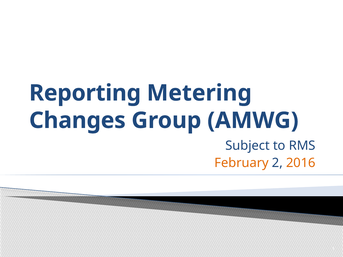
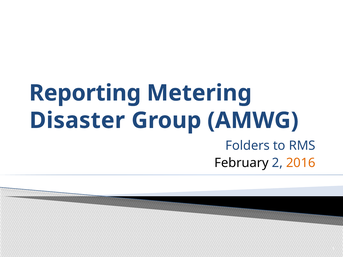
Changes: Changes -> Disaster
Subject: Subject -> Folders
February colour: orange -> black
